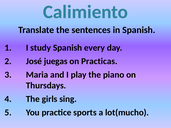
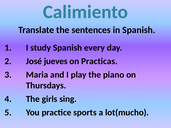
juegas: juegas -> jueves
